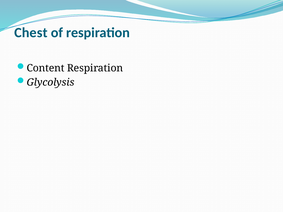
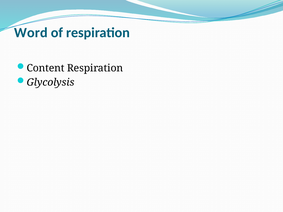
Chest: Chest -> Word
